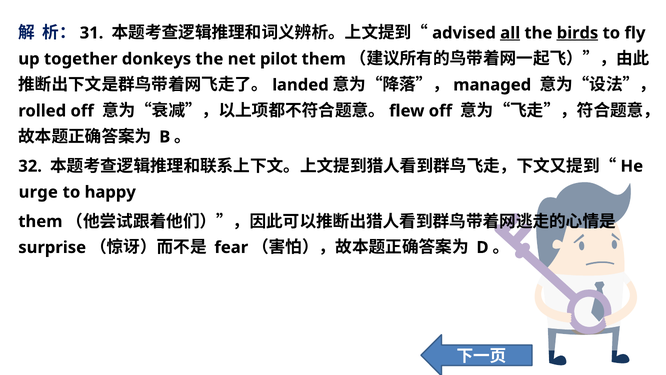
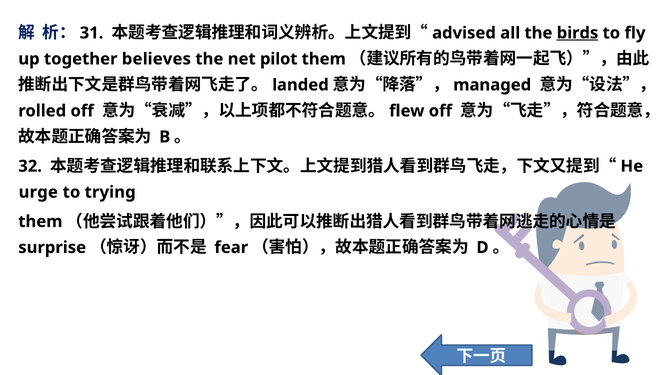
all underline: present -> none
donkeys: donkeys -> believes
happy: happy -> trying
